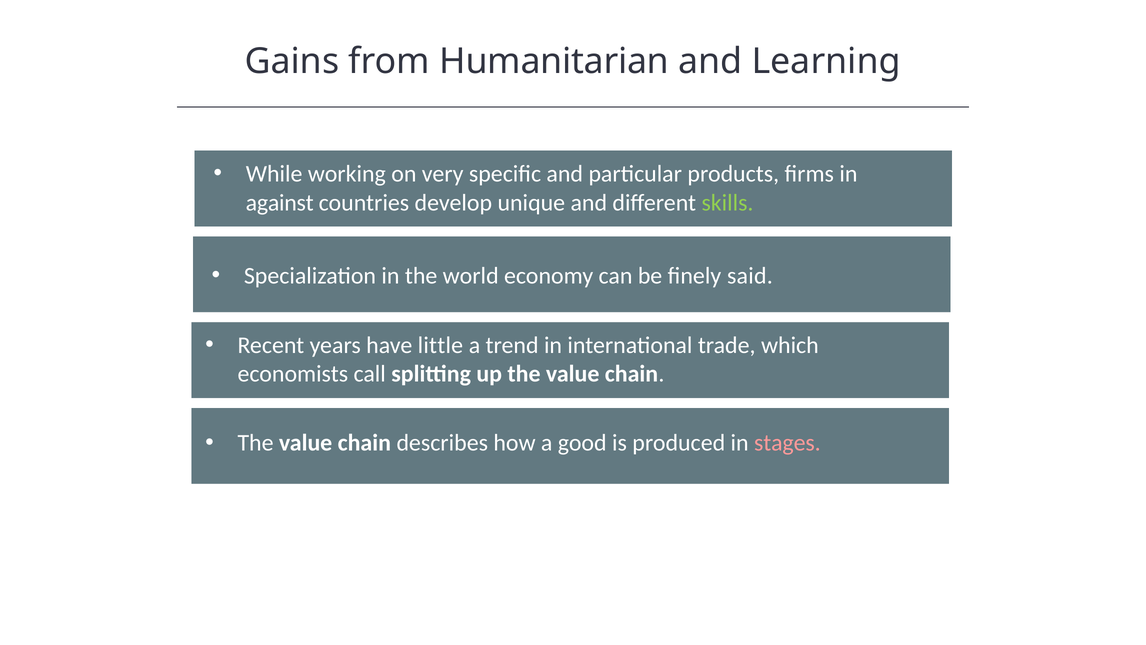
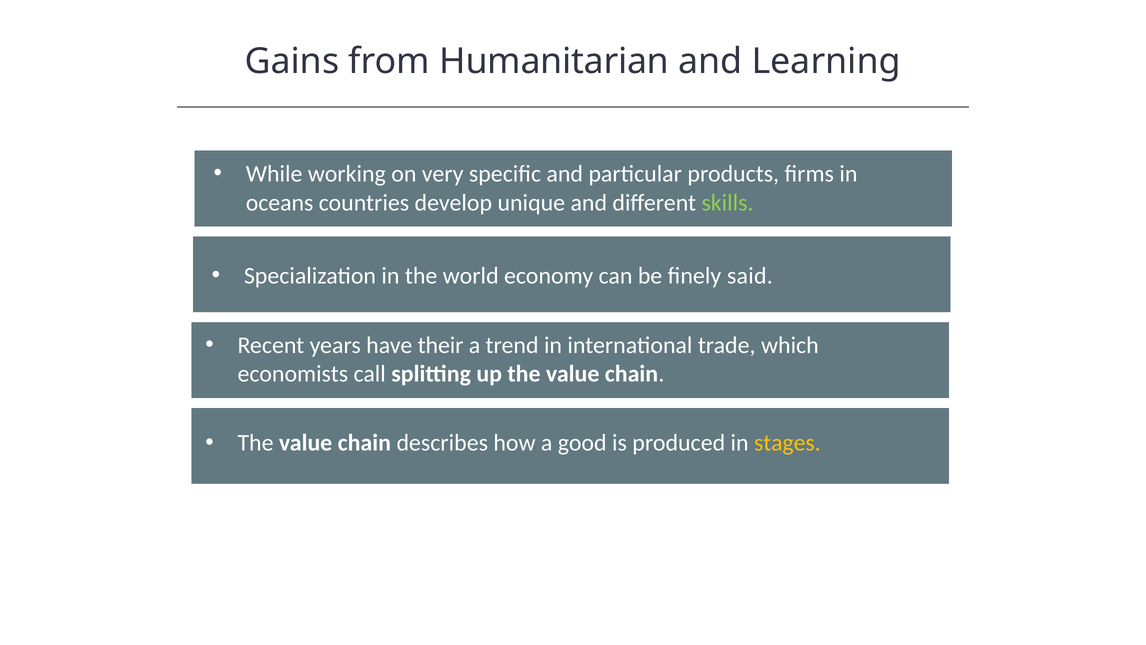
against: against -> oceans
little: little -> their
stages colour: pink -> yellow
